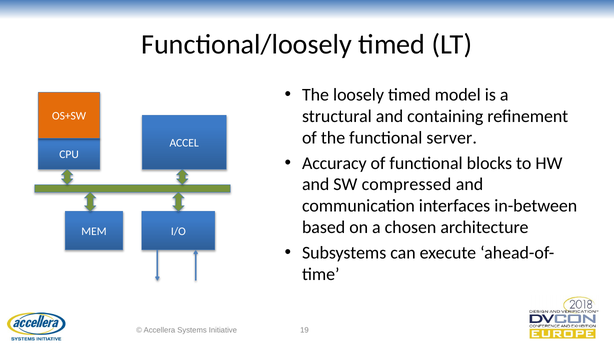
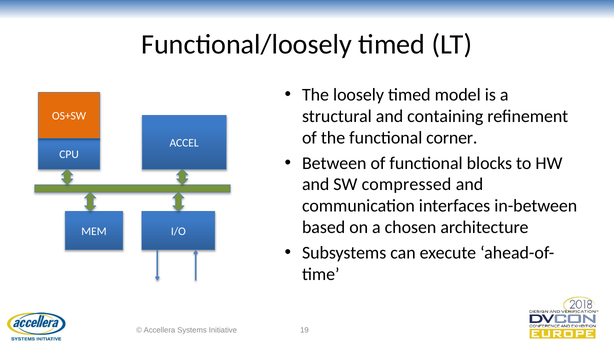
server: server -> corner
Accuracy: Accuracy -> Between
